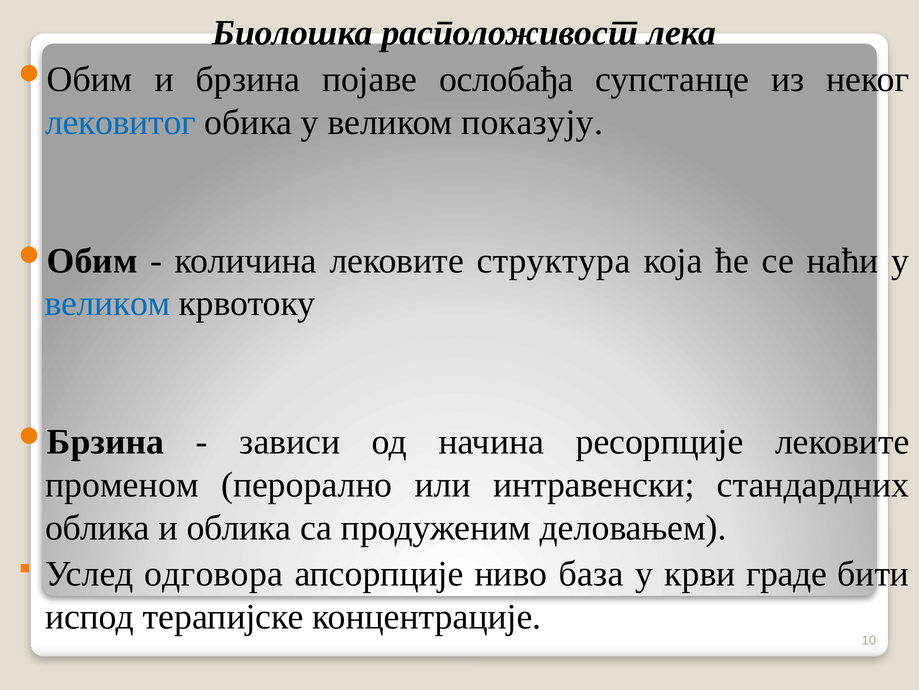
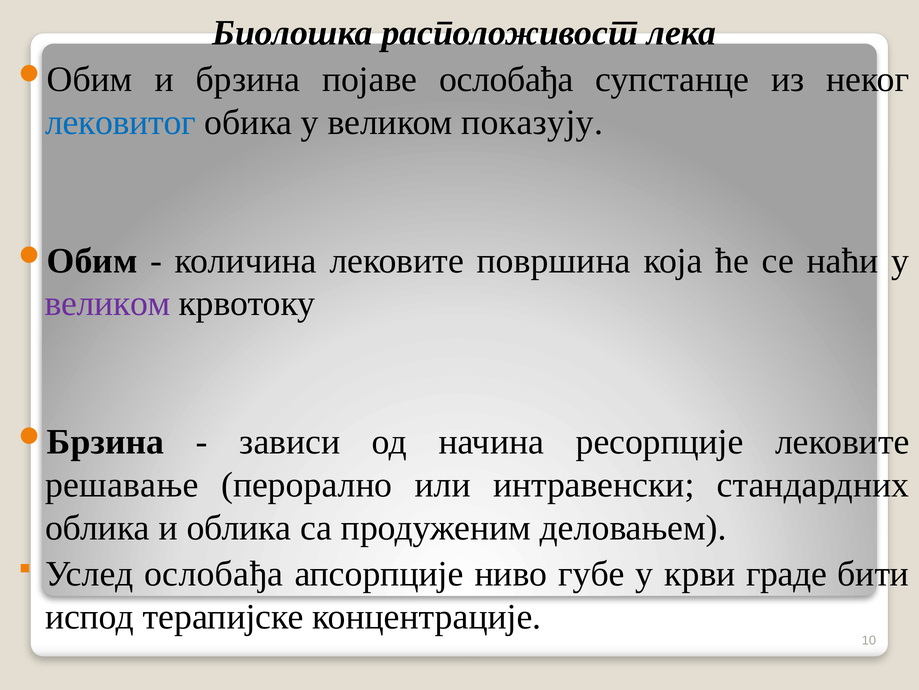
структура: структура -> површина
великом at (107, 303) colour: blue -> purple
променом: променом -> решавање
Услед одговора: одговора -> ослобађа
база: база -> губе
